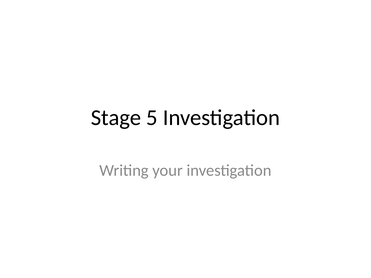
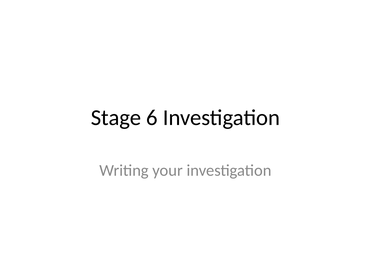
5: 5 -> 6
